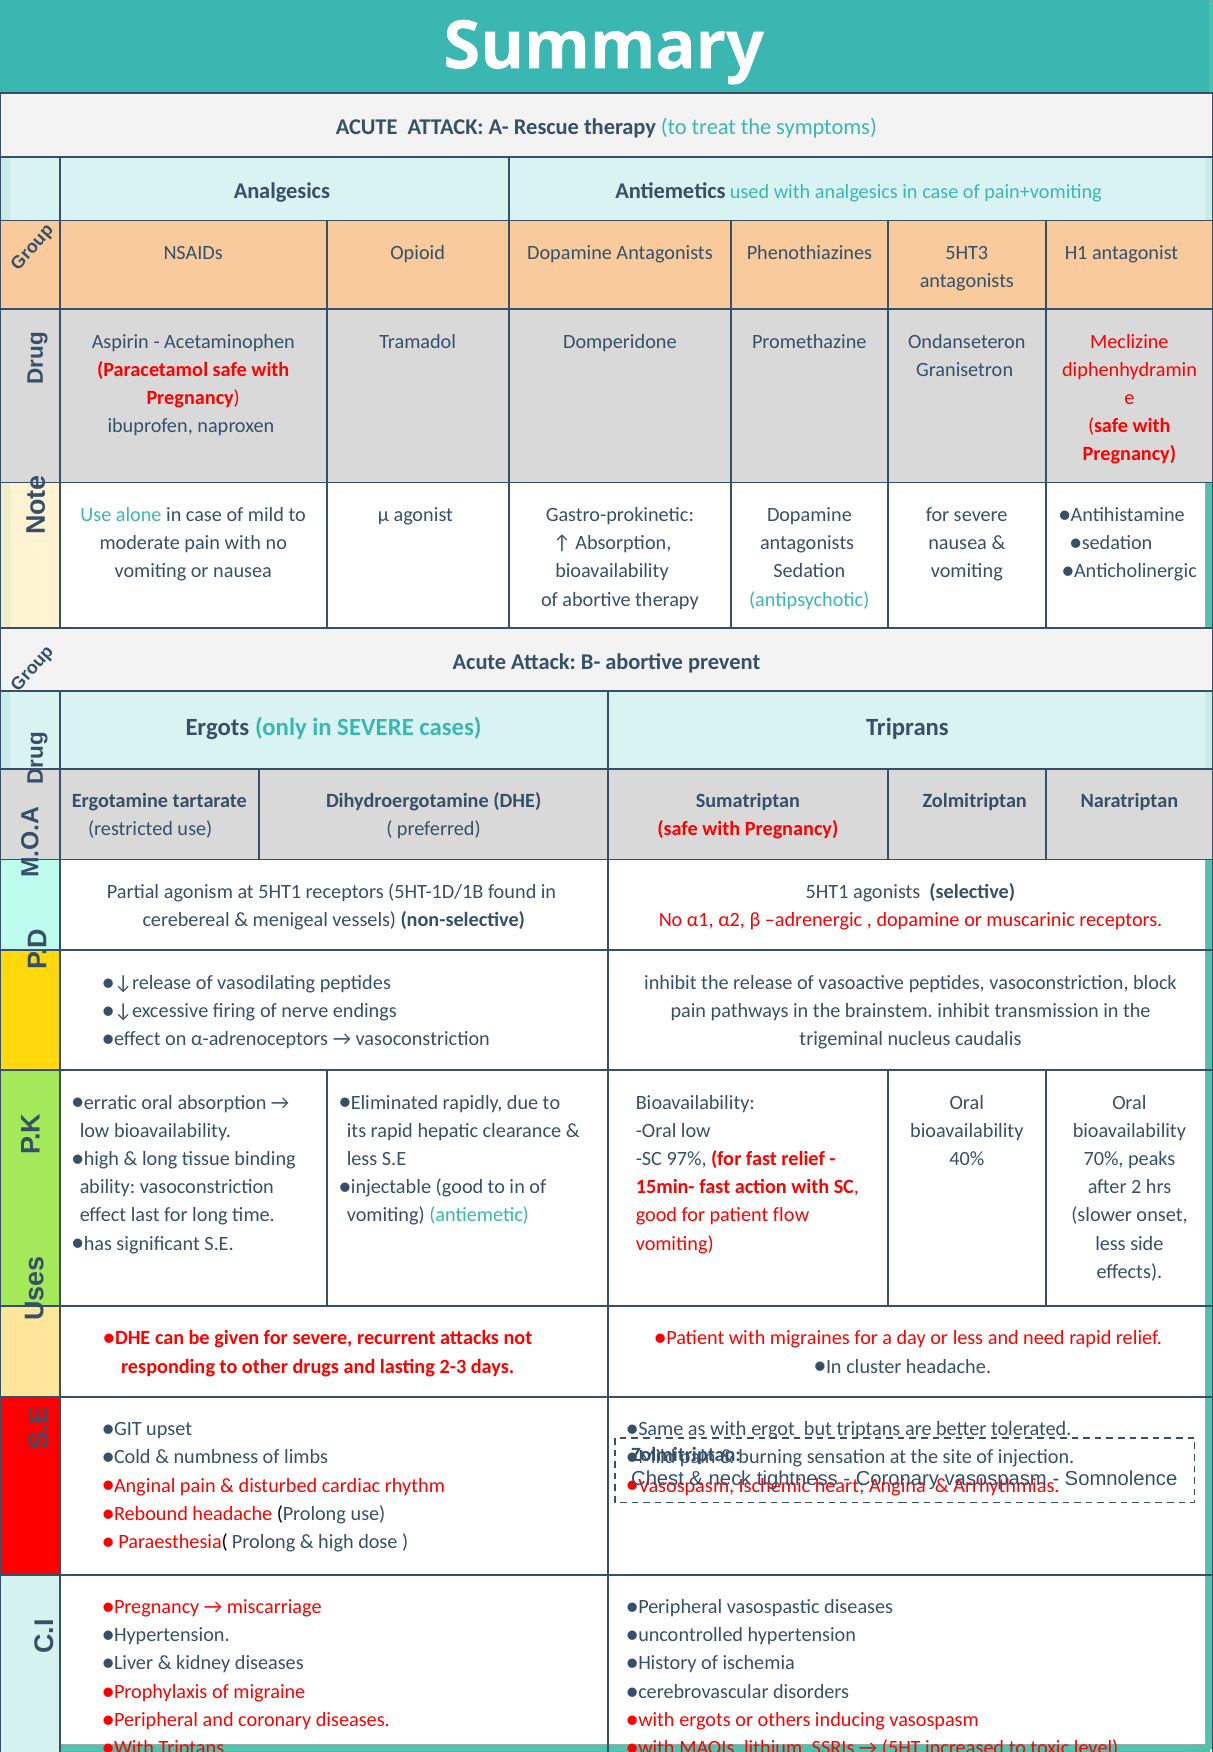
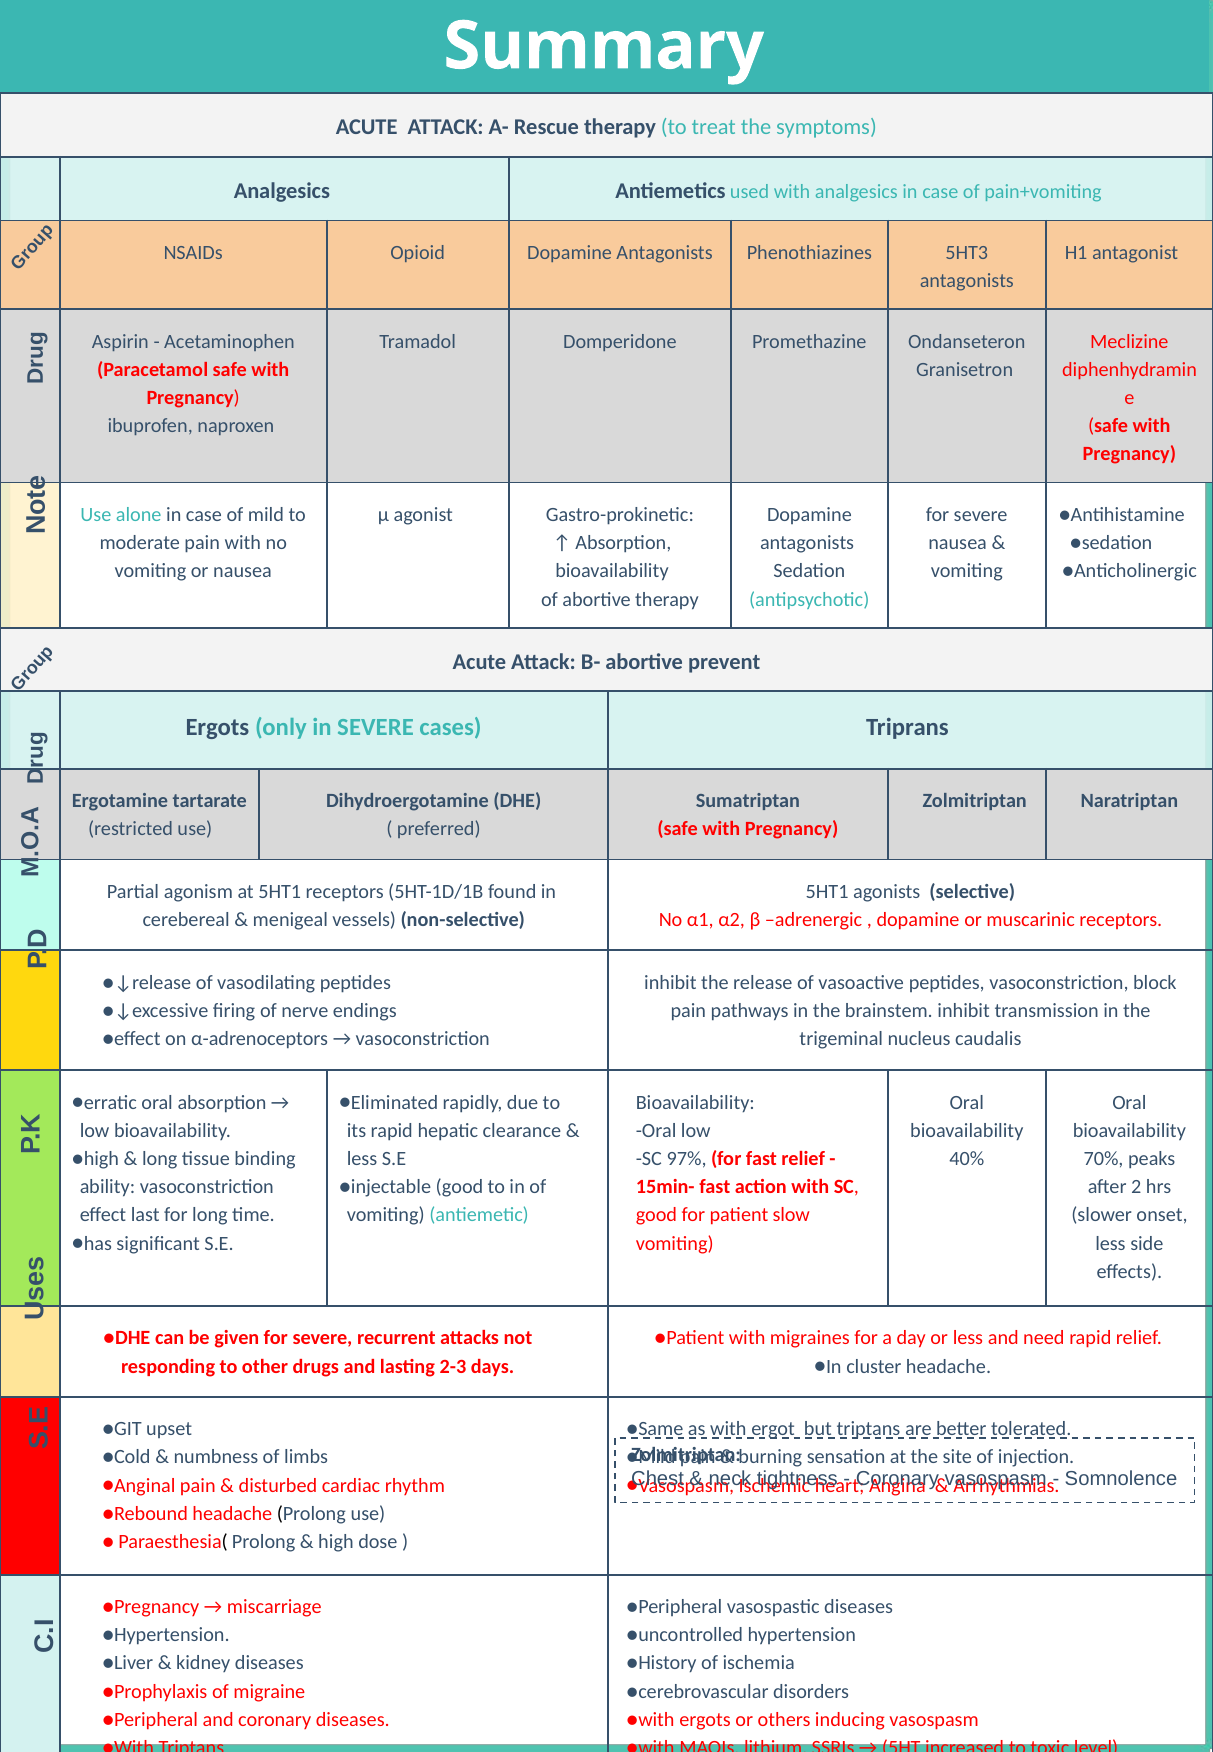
flow: flow -> slow
